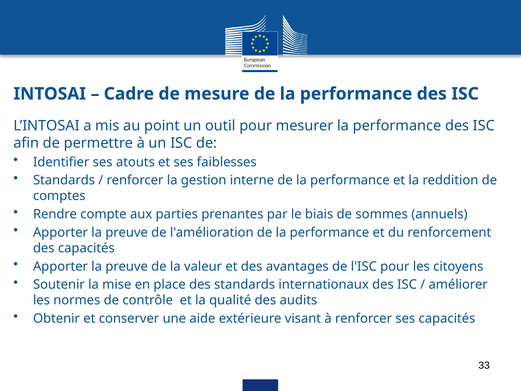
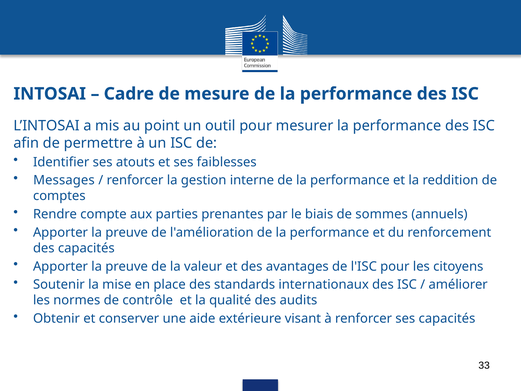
Standards at (64, 180): Standards -> Messages
